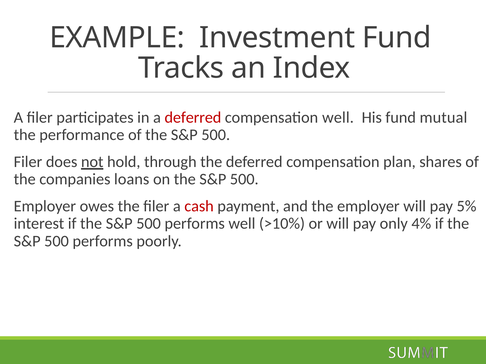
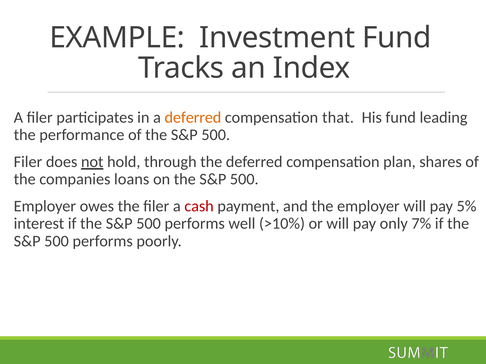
deferred at (193, 118) colour: red -> orange
compensation well: well -> that
mutual: mutual -> leading
4%: 4% -> 7%
